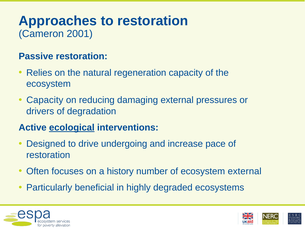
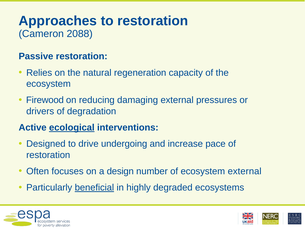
2001: 2001 -> 2088
Capacity at (45, 100): Capacity -> Firewood
history: history -> design
beneficial underline: none -> present
